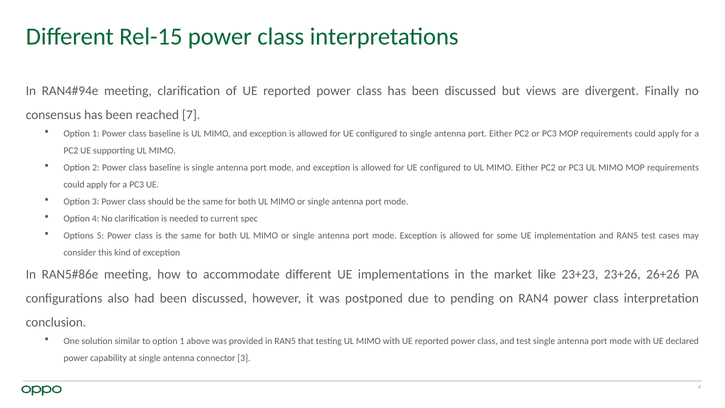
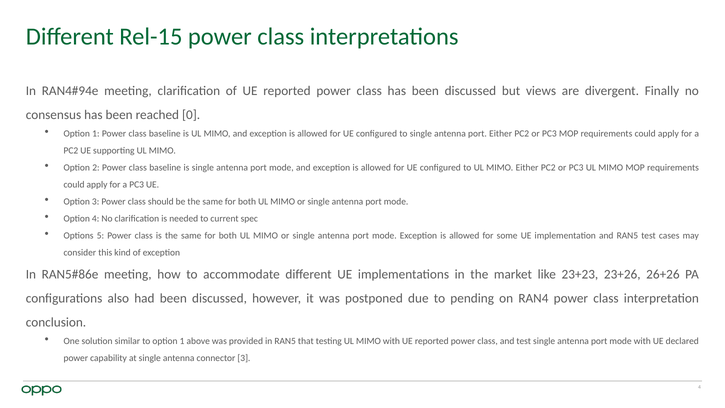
7: 7 -> 0
